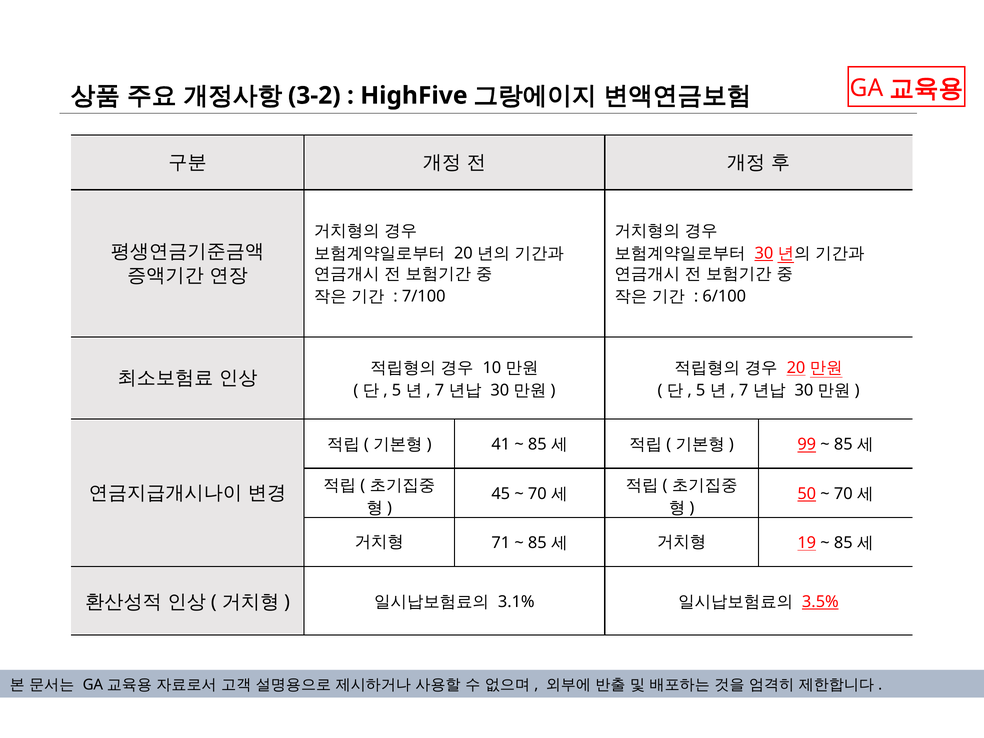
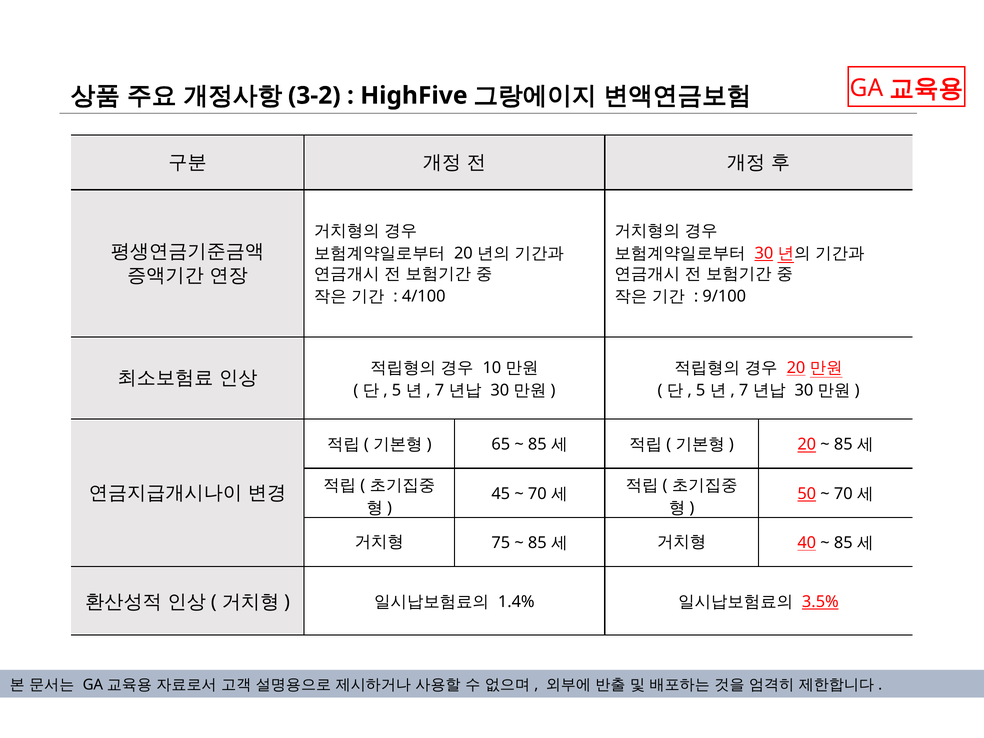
7/100: 7/100 -> 4/100
6/100: 6/100 -> 9/100
41: 41 -> 65
99 at (807, 445): 99 -> 20
71: 71 -> 75
19: 19 -> 40
3.1%: 3.1% -> 1.4%
